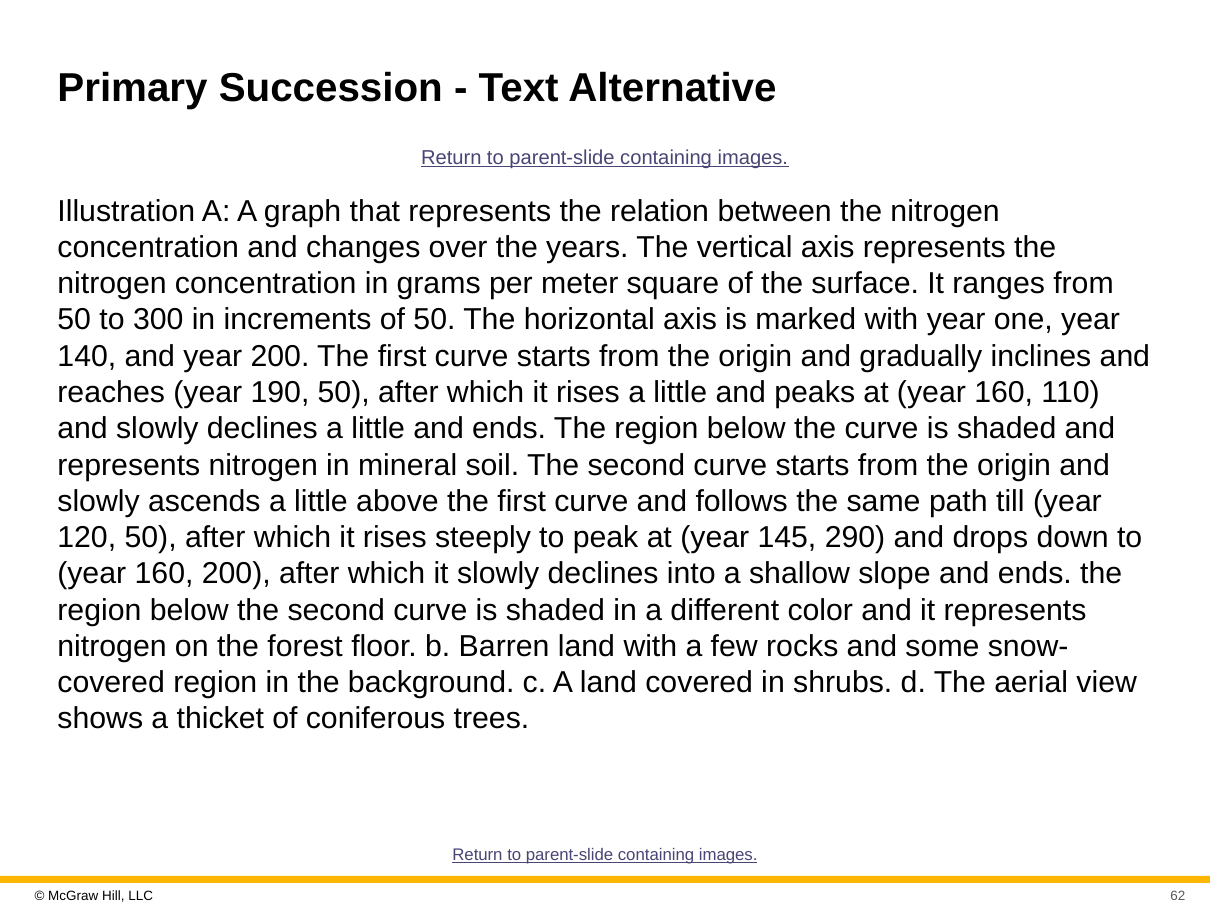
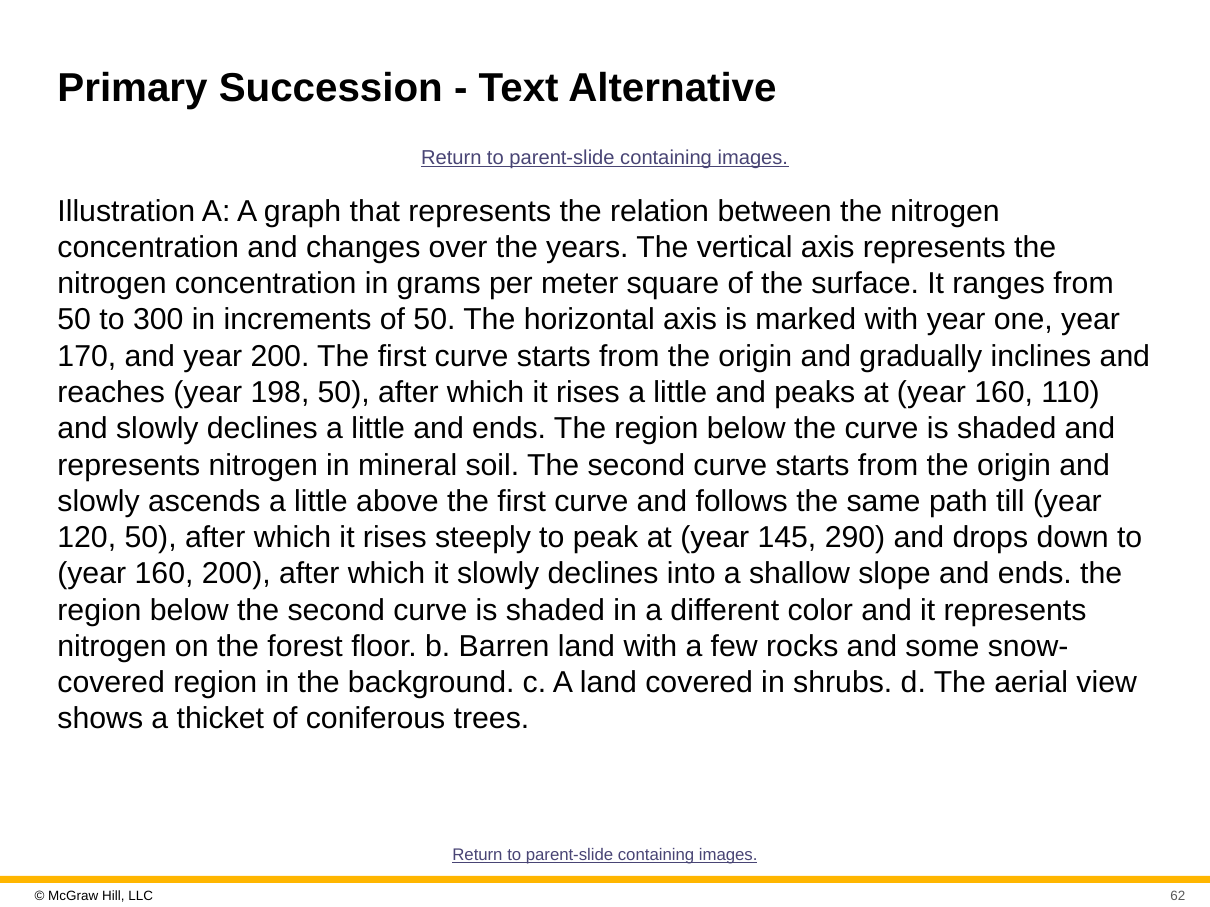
140: 140 -> 170
190: 190 -> 198
